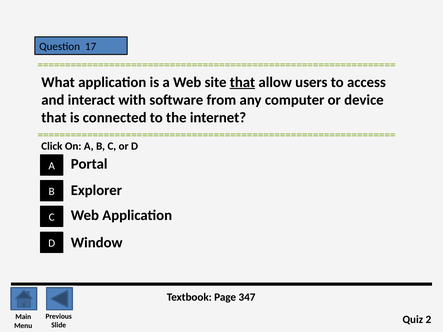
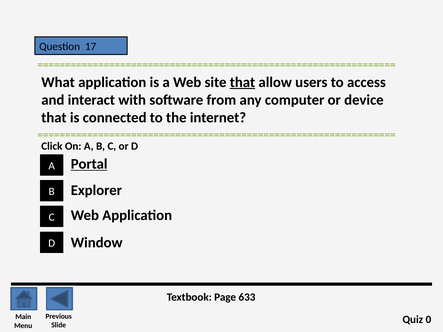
Portal underline: none -> present
347: 347 -> 633
2: 2 -> 0
